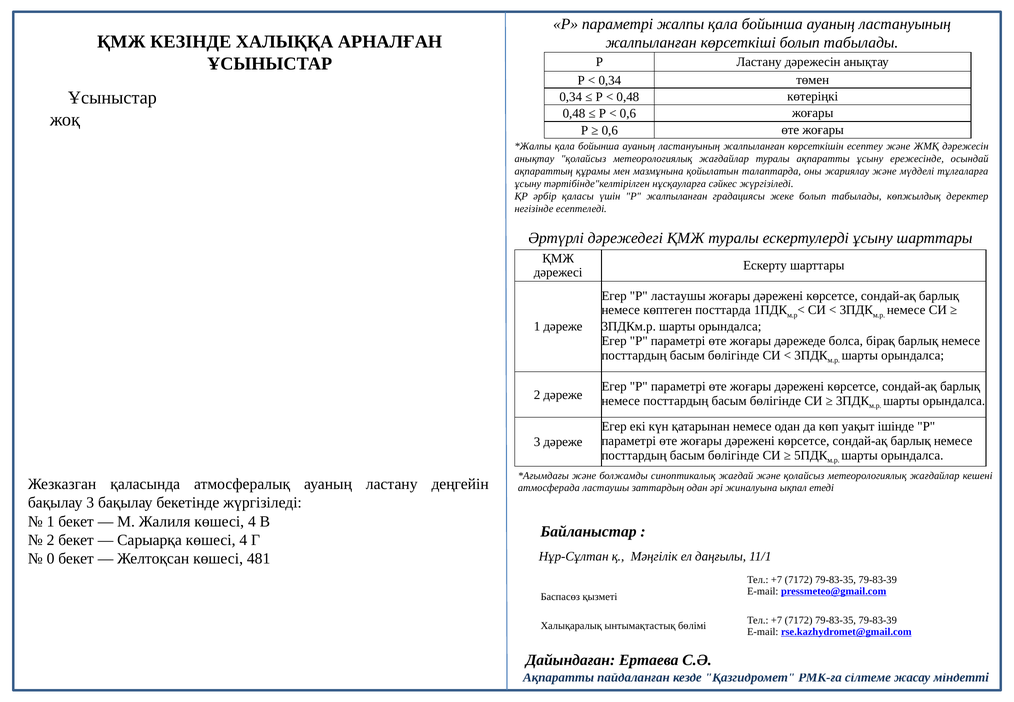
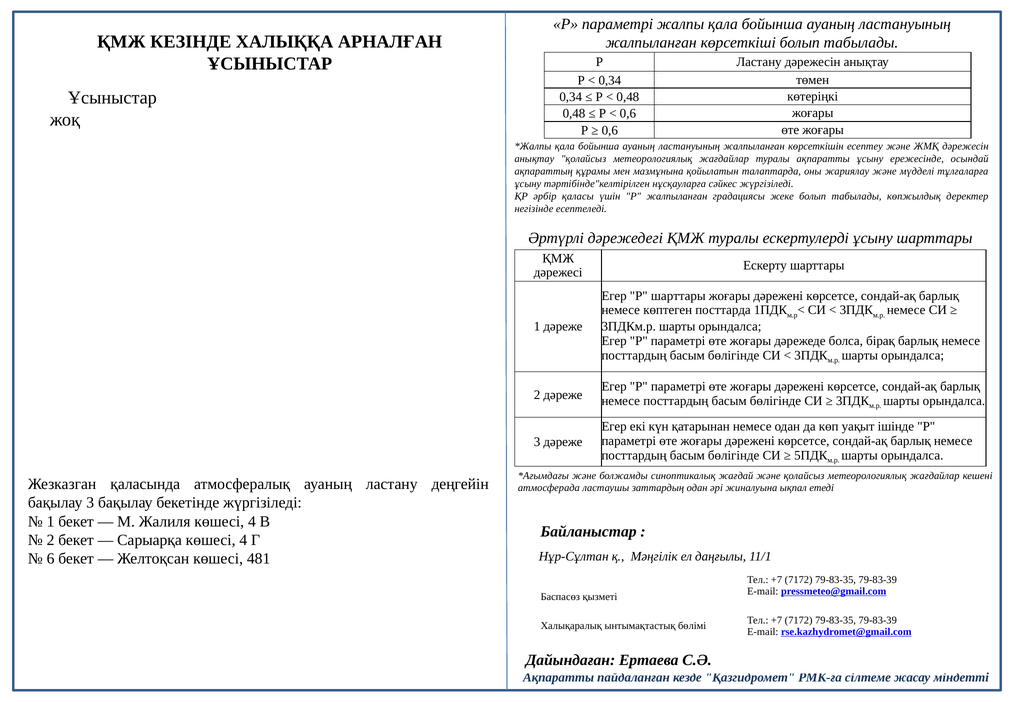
Р ластаушы: ластаушы -> шарттары
0: 0 -> 6
